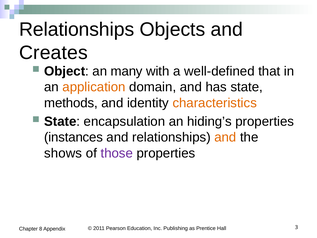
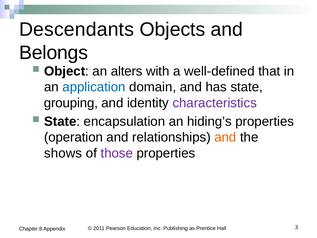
Relationships at (77, 29): Relationships -> Descendants
Creates: Creates -> Belongs
many: many -> alters
application colour: orange -> blue
methods: methods -> grouping
characteristics colour: orange -> purple
instances: instances -> operation
